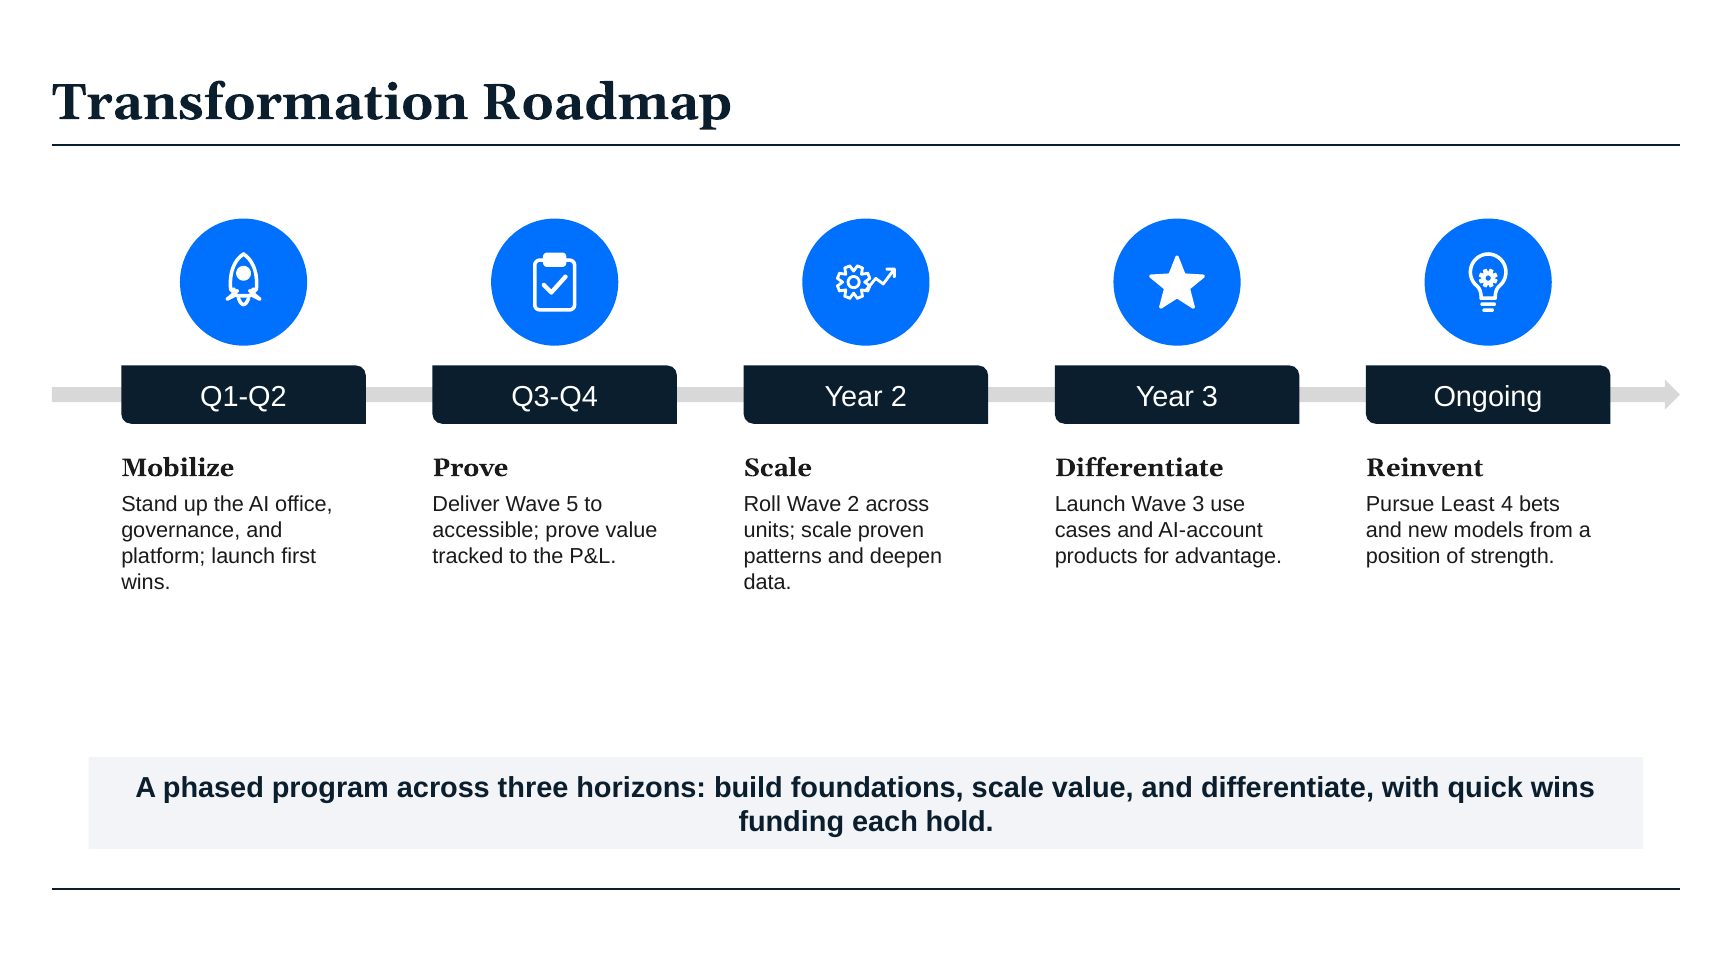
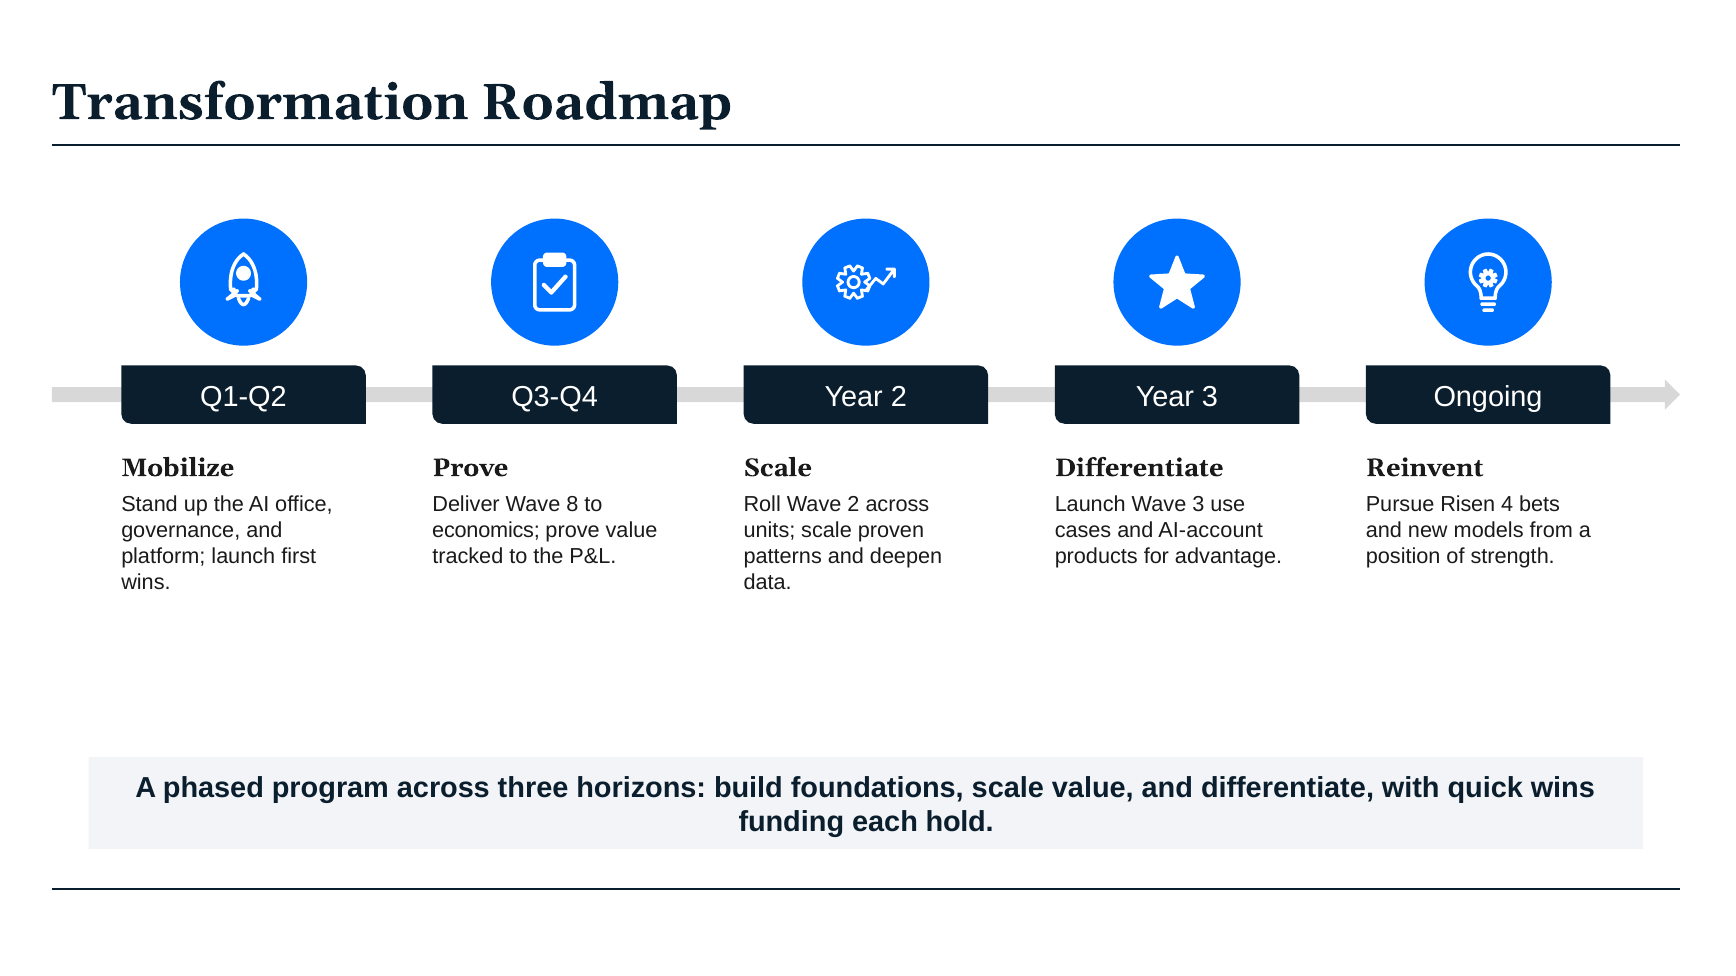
5: 5 -> 8
Least: Least -> Risen
accessible: accessible -> economics
